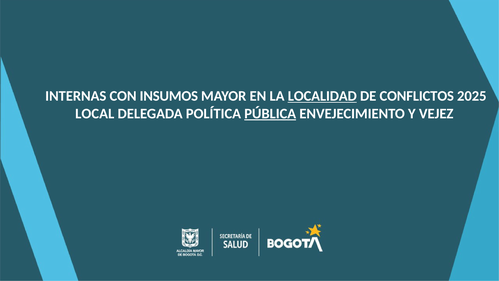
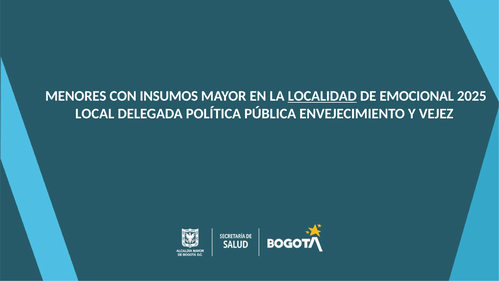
INTERNAS: INTERNAS -> MENORES
CONFLICTOS: CONFLICTOS -> EMOCIONAL
PÚBLICA underline: present -> none
